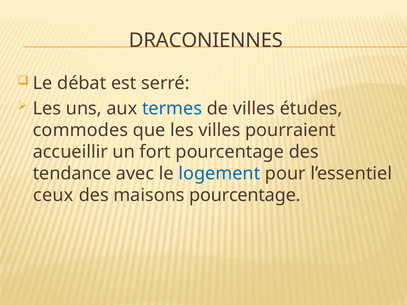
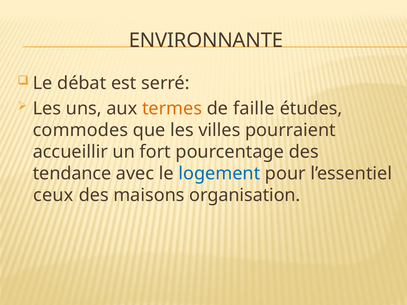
DRACONIENNES: DRACONIENNES -> ENVIRONNANTE
termes colour: blue -> orange
de villes: villes -> faille
maisons pourcentage: pourcentage -> organisation
